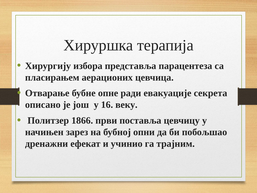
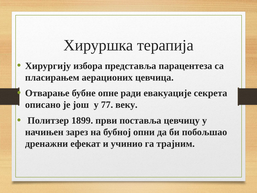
16: 16 -> 77
1866: 1866 -> 1899
